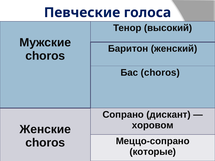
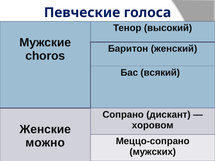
Бас choros: choros -> всякий
choros at (45, 143): choros -> можно
которые: которые -> мужских
